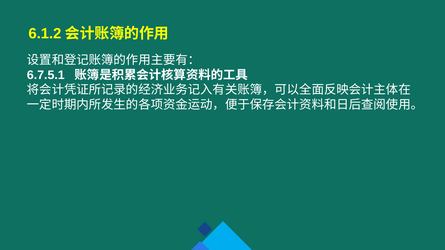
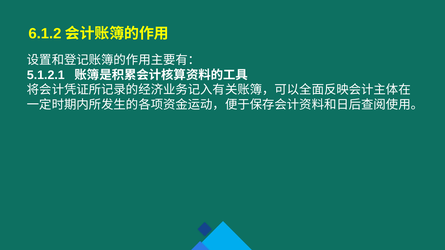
6.7.5.1: 6.7.5.1 -> 5.1.2.1
